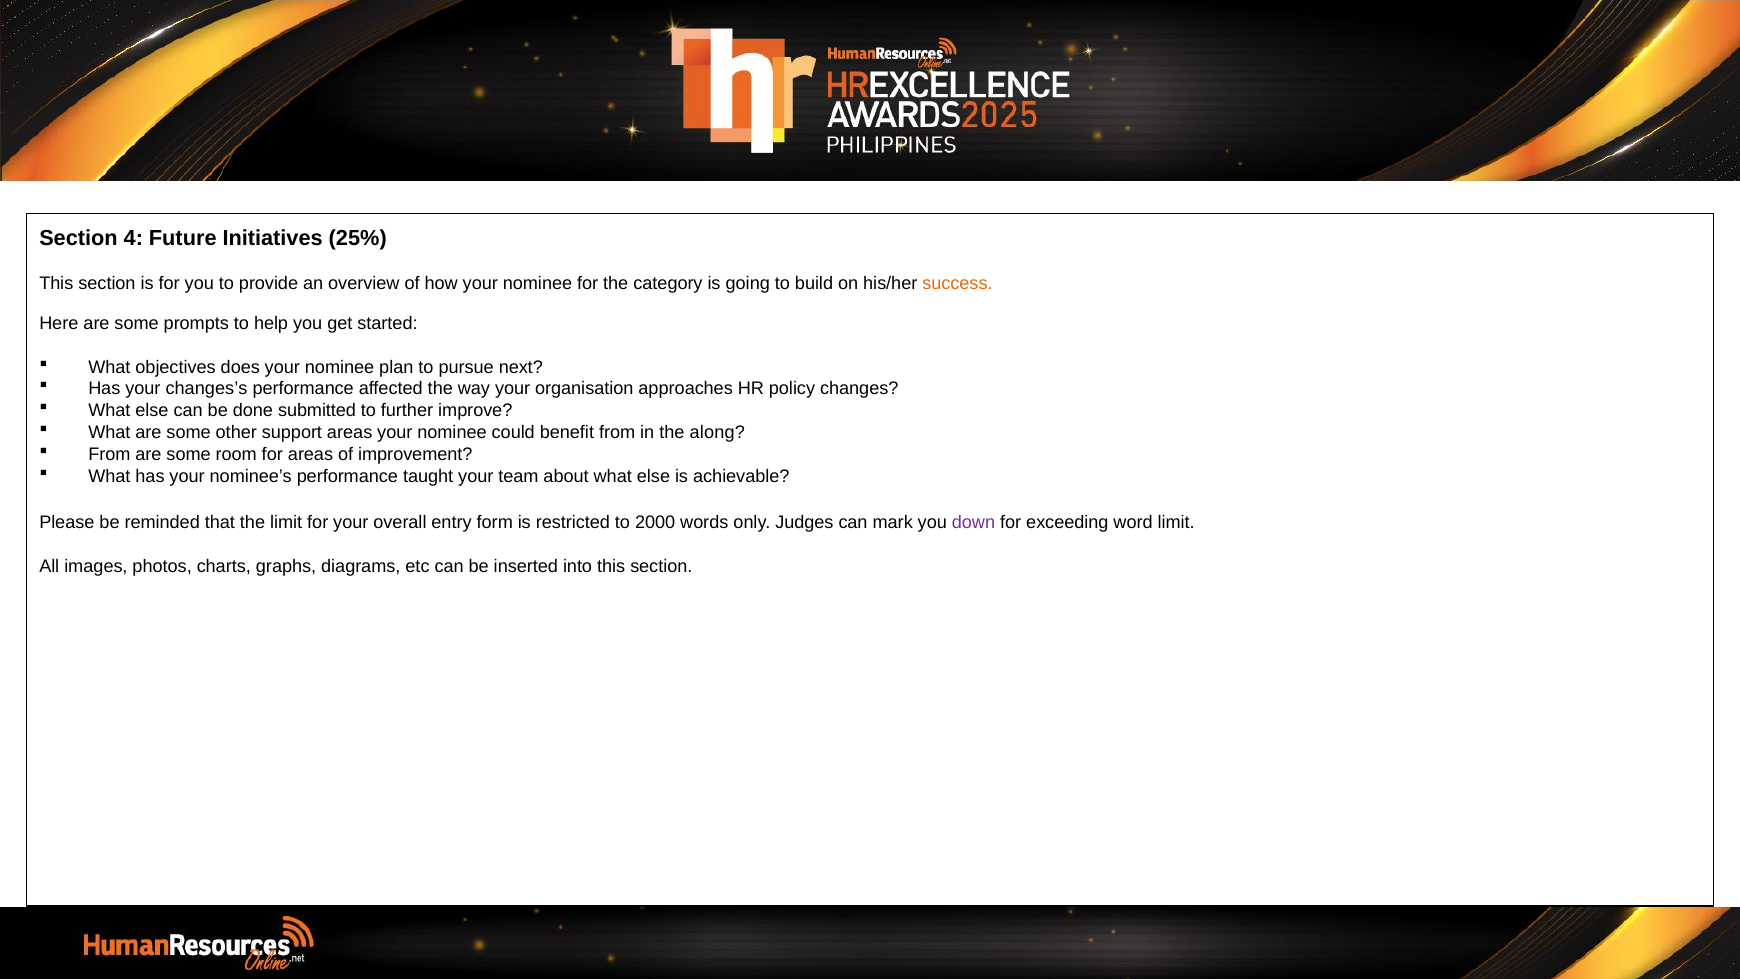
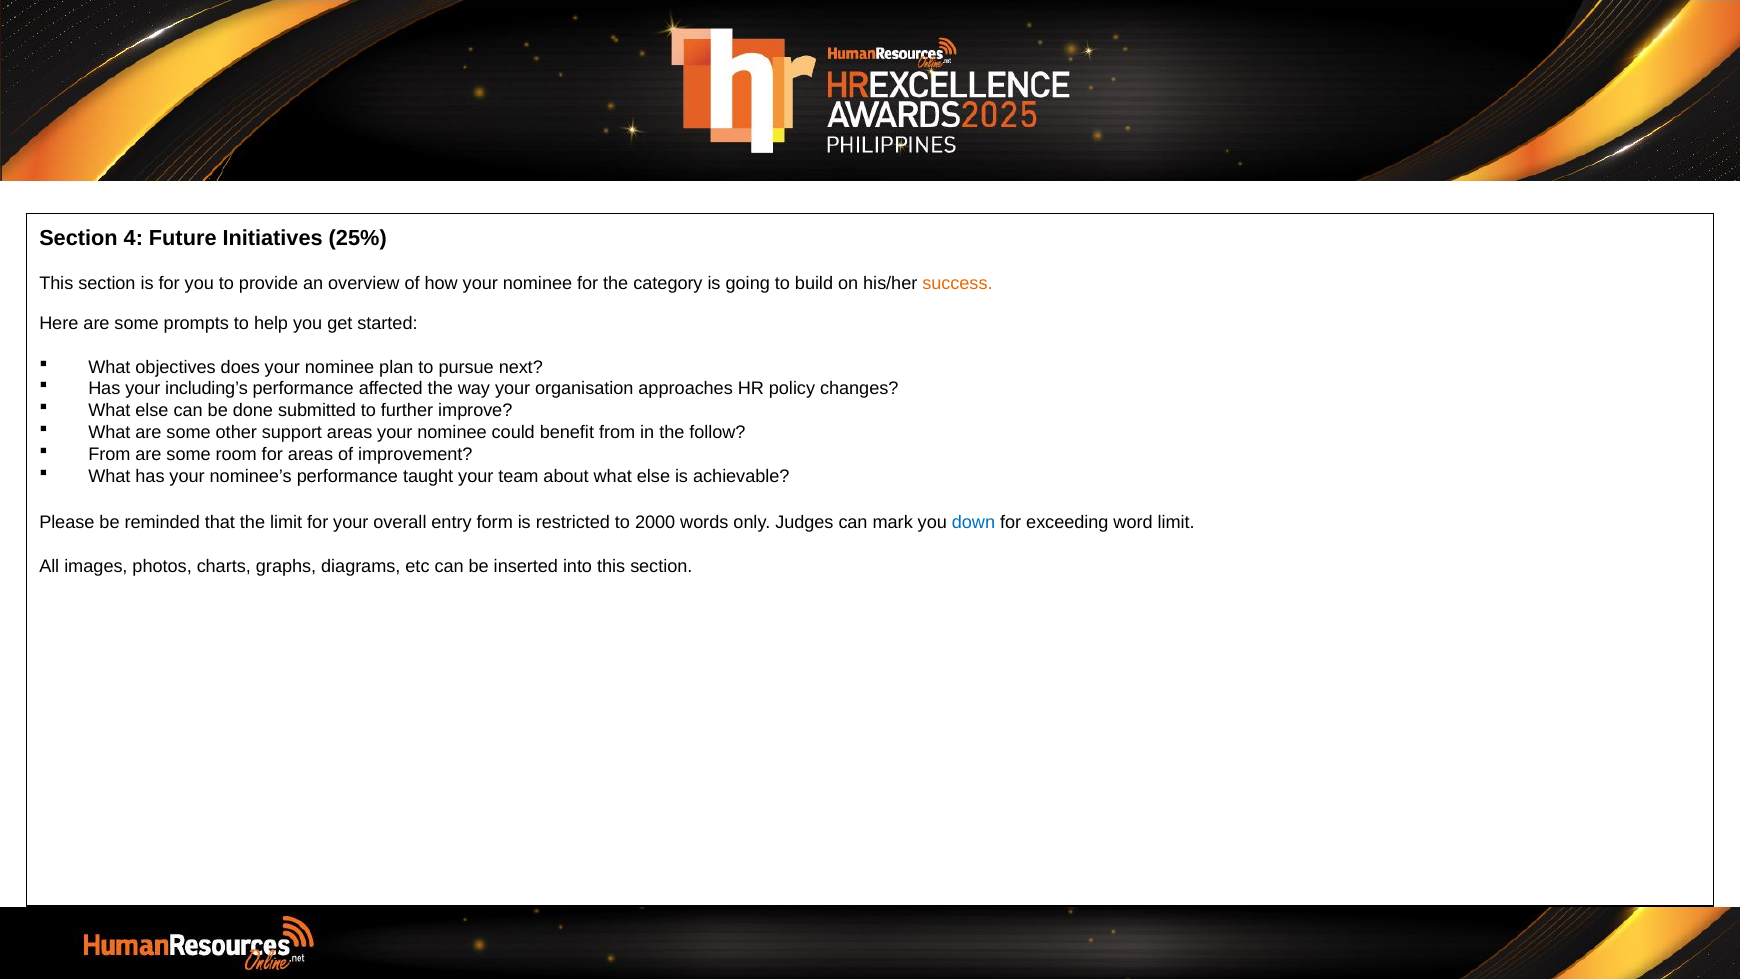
changes’s: changes’s -> including’s
along: along -> follow
down colour: purple -> blue
